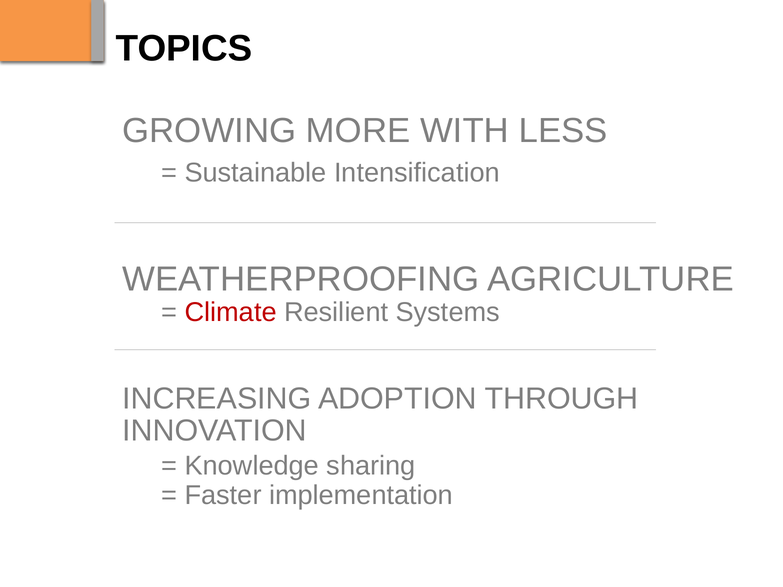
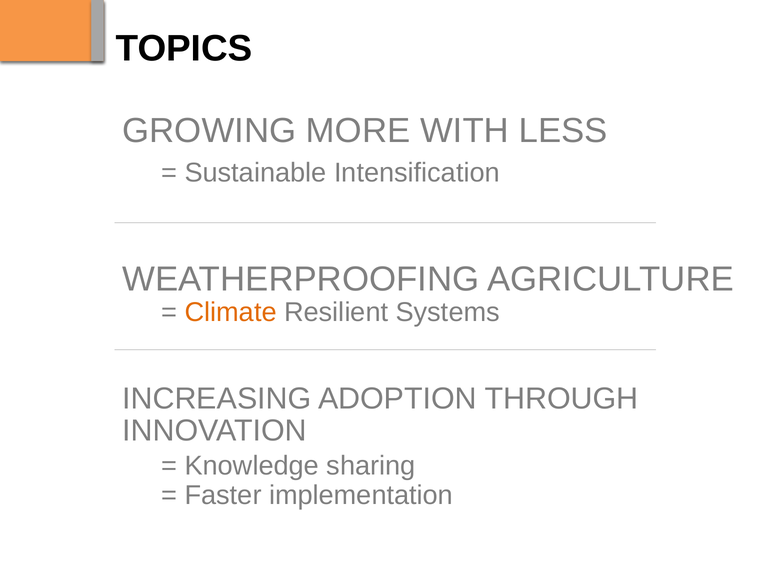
Climate colour: red -> orange
